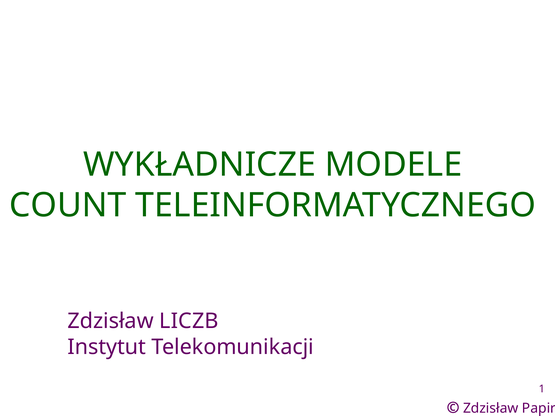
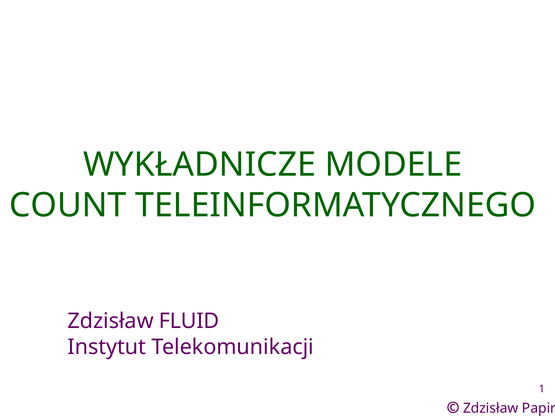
LICZB: LICZB -> FLUID
